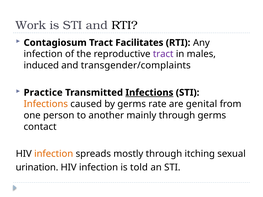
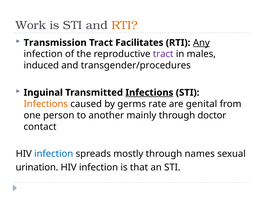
RTI at (125, 25) colour: black -> orange
Contagiosum: Contagiosum -> Transmission
Any underline: none -> present
transgender/complaints: transgender/complaints -> transgender/procedures
Practice: Practice -> Inguinal
through germs: germs -> doctor
infection at (54, 154) colour: orange -> blue
itching: itching -> names
told: told -> that
